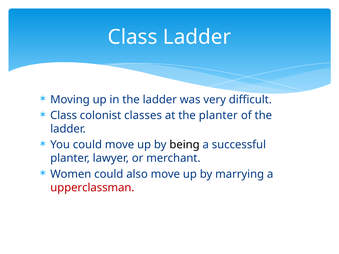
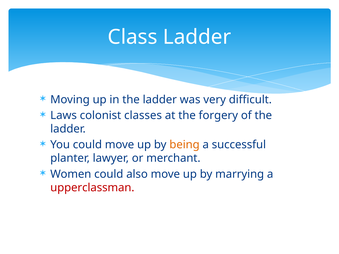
Class at (64, 115): Class -> Laws
the planter: planter -> forgery
being colour: black -> orange
